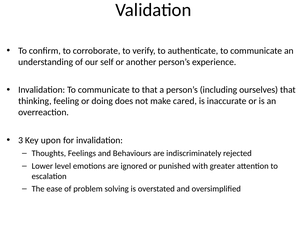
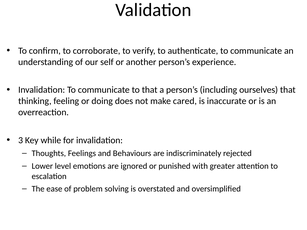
upon: upon -> while
